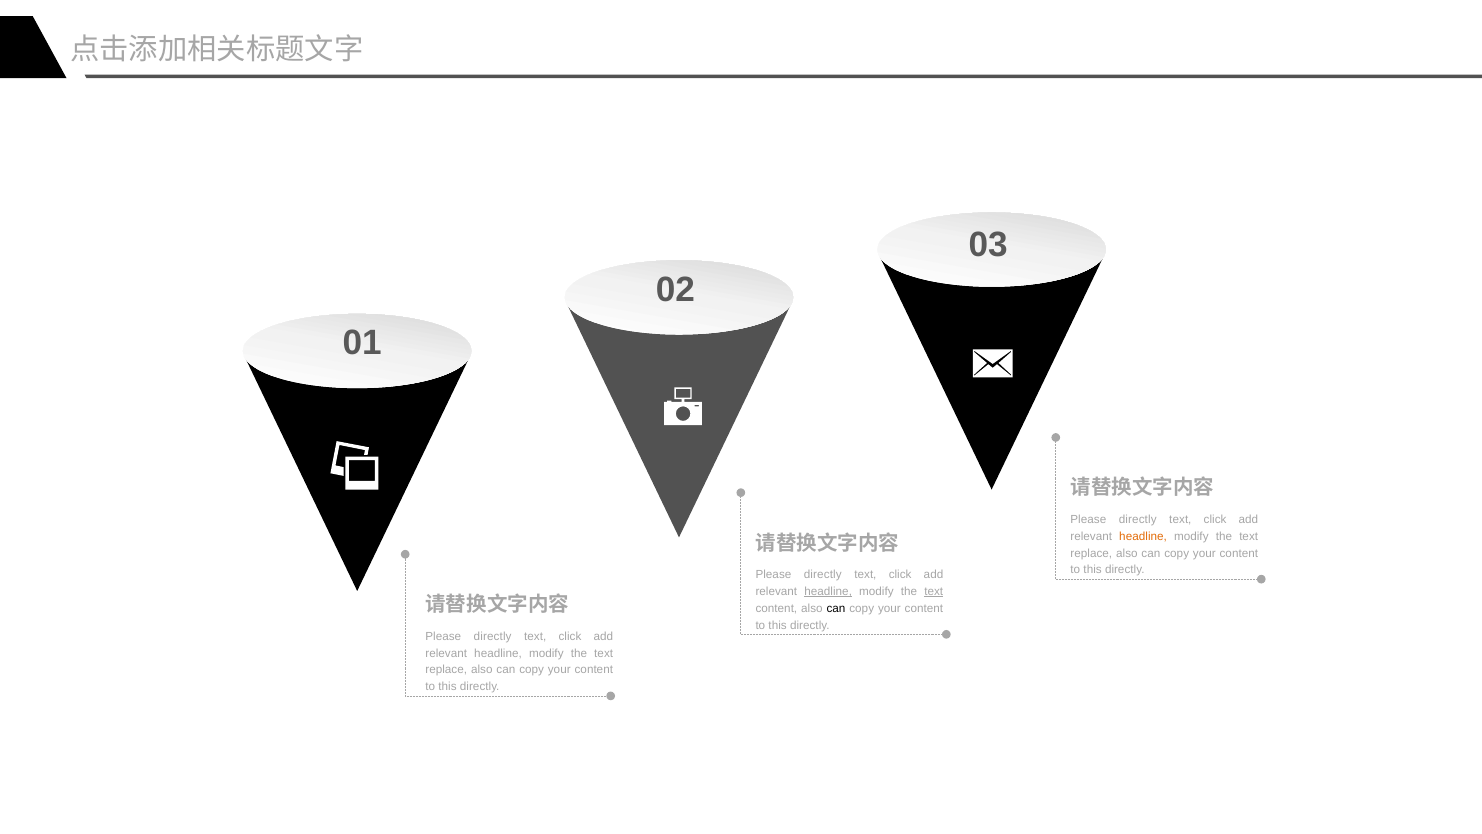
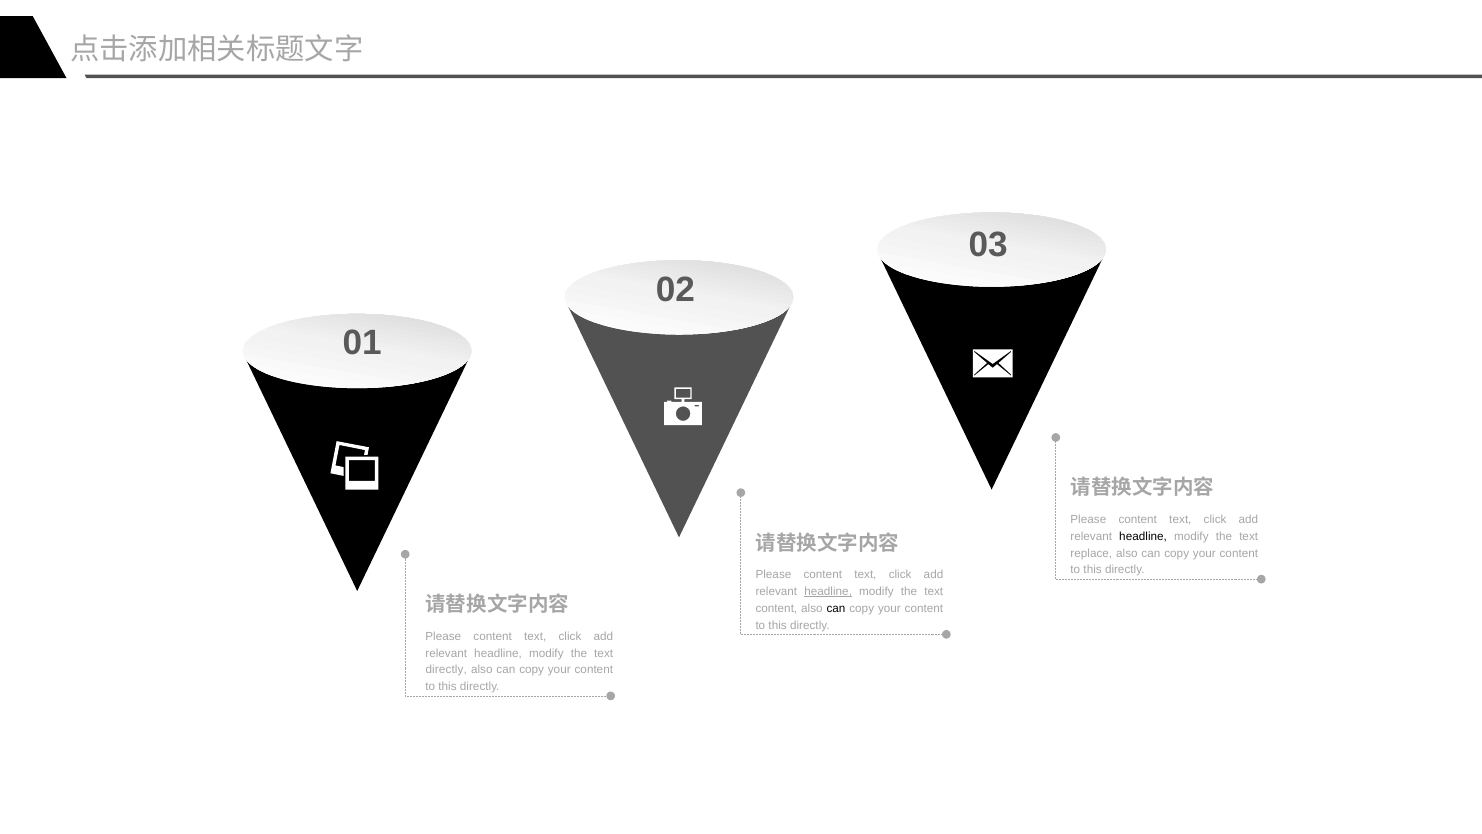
directly at (1138, 519): directly -> content
headline at (1143, 536) colour: orange -> black
directly at (823, 575): directly -> content
text at (934, 591) underline: present -> none
directly at (493, 636): directly -> content
replace at (446, 670): replace -> directly
